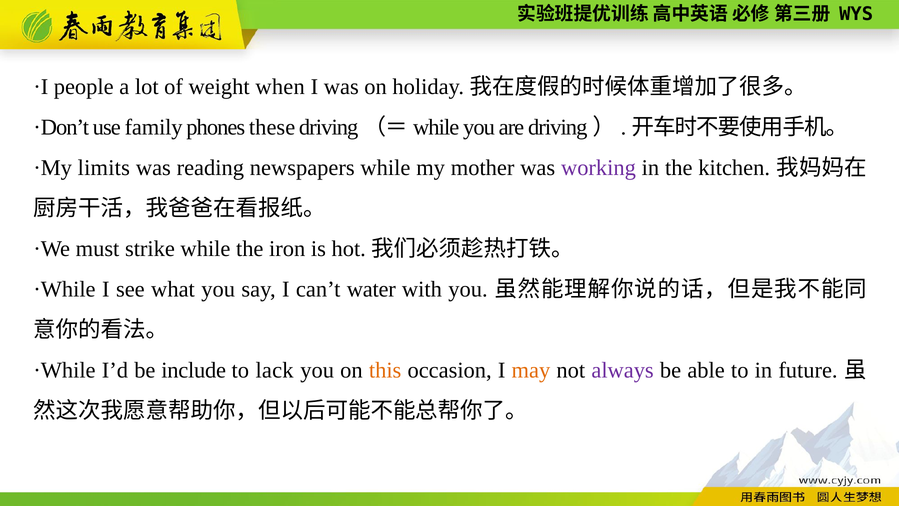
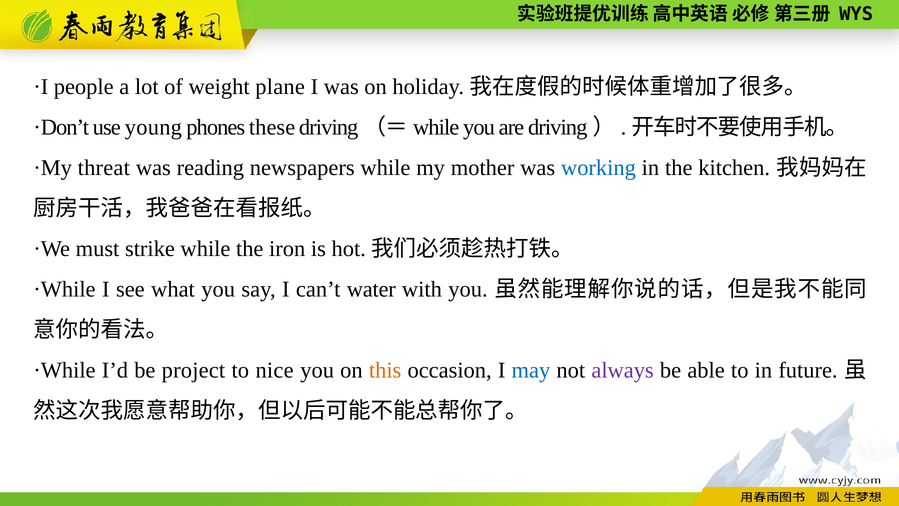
when: when -> plane
family: family -> young
limits: limits -> threat
working colour: purple -> blue
include: include -> project
lack: lack -> nice
may colour: orange -> blue
